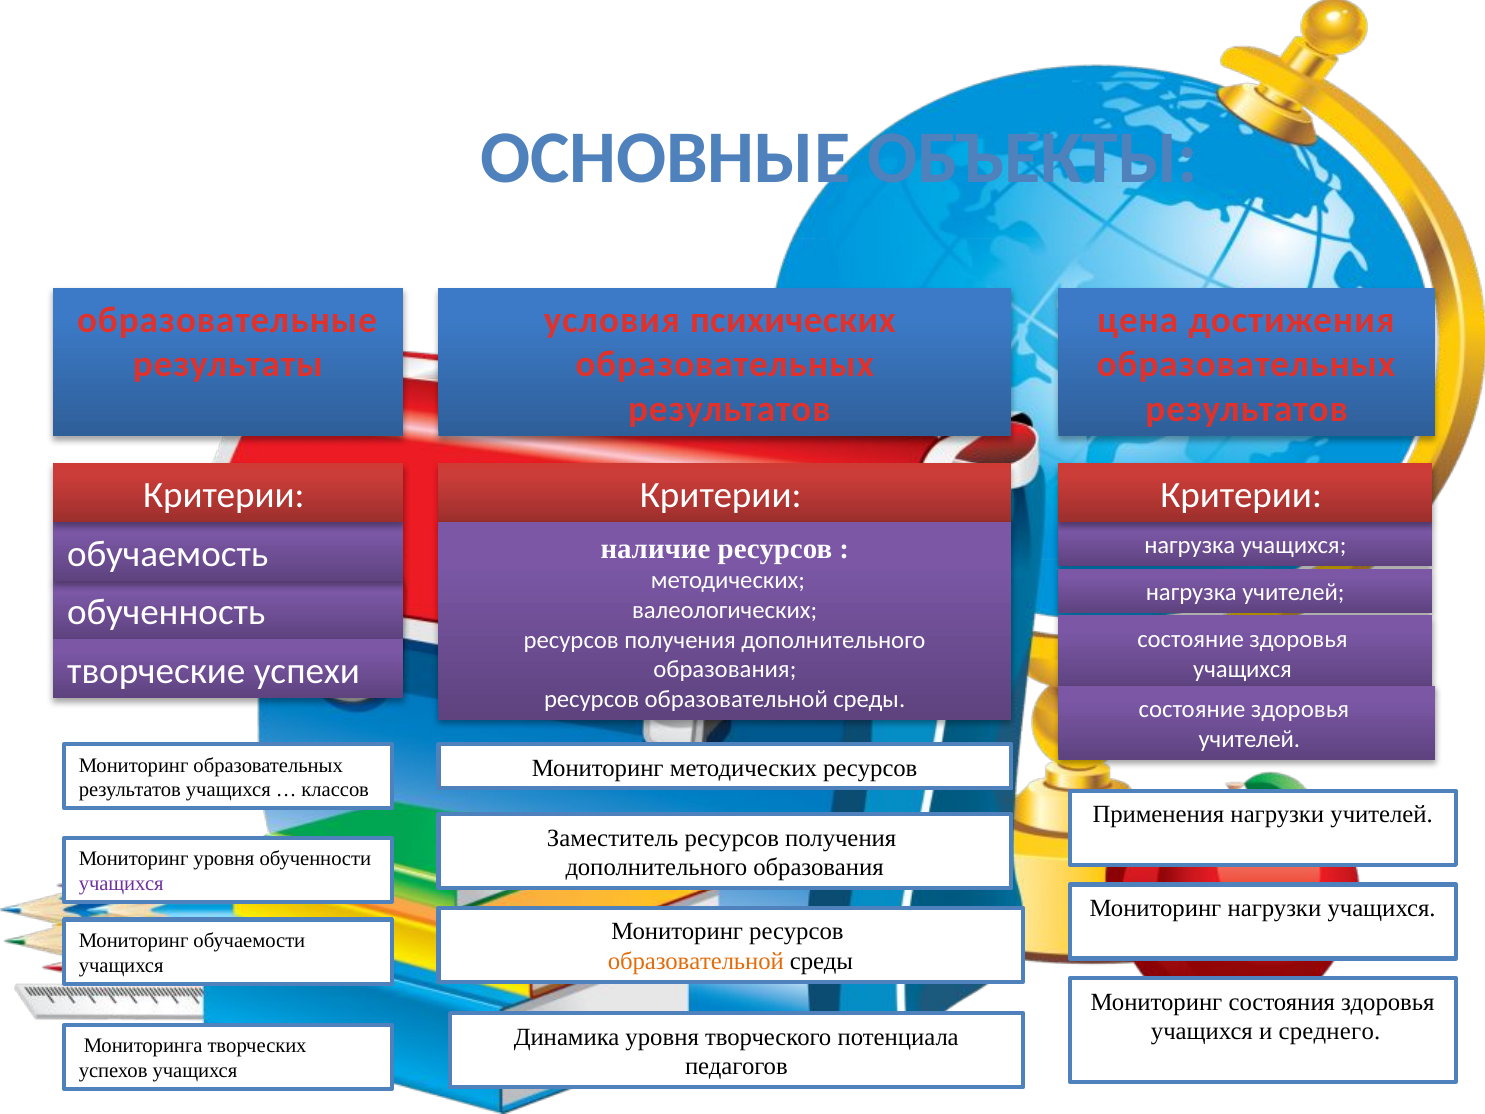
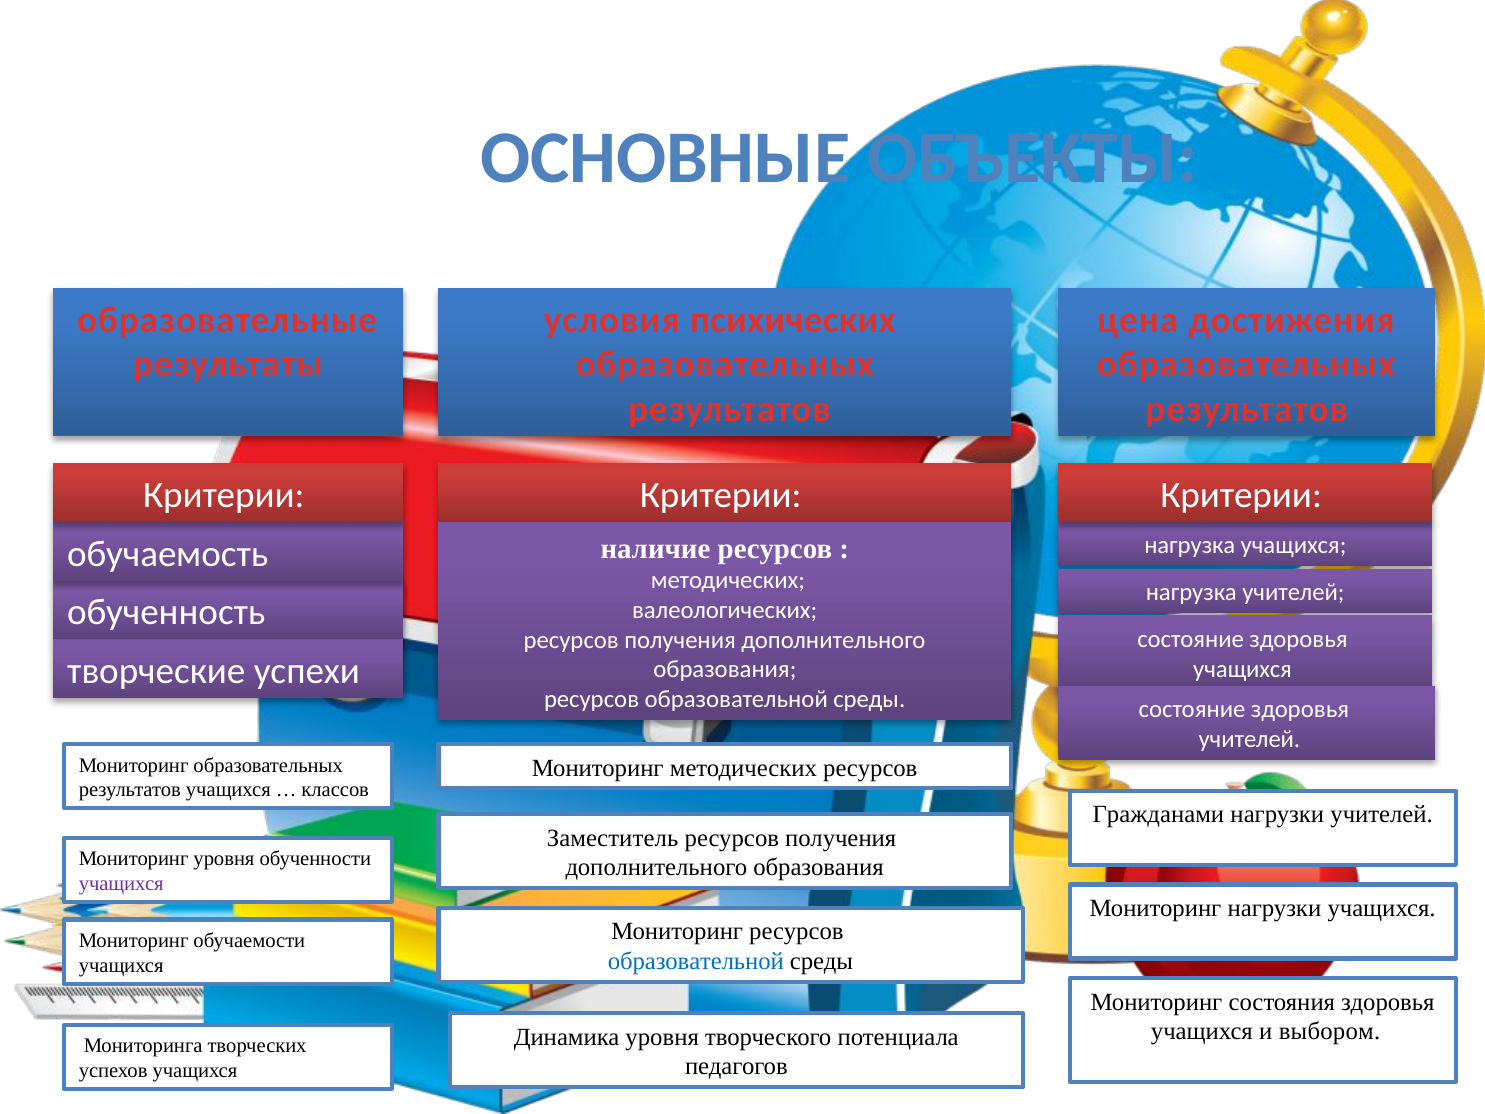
Применения: Применения -> Гражданами
образовательной at (696, 961) colour: orange -> blue
среднего: среднего -> выбором
